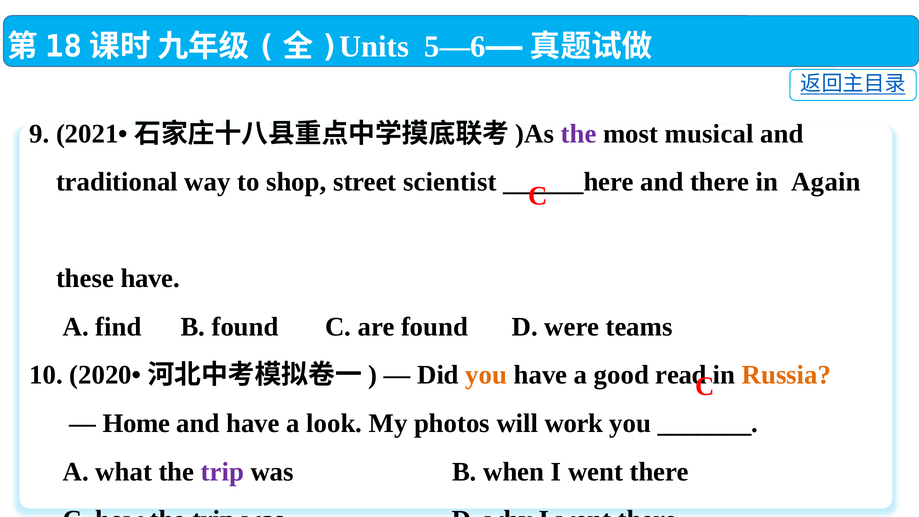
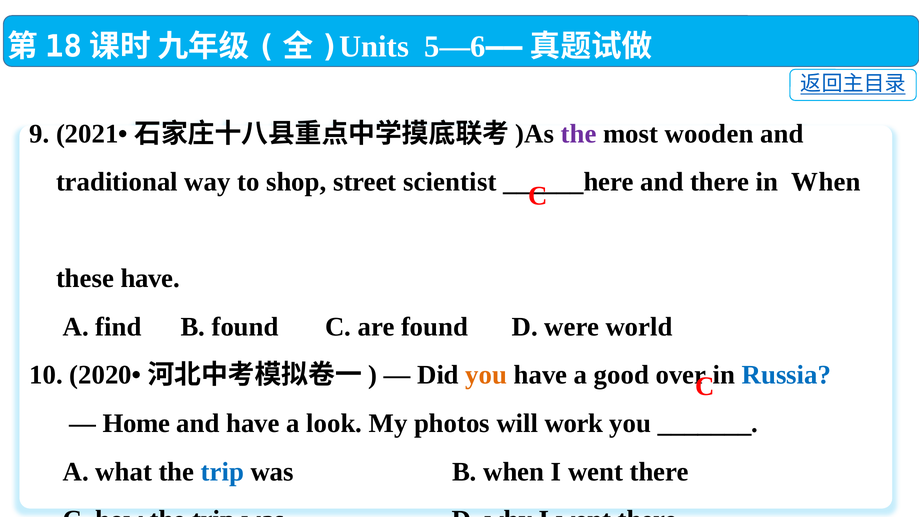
musical: musical -> wooden
in Again: Again -> When
teams: teams -> world
read: read -> over
Russia colour: orange -> blue
trip at (222, 472) colour: purple -> blue
